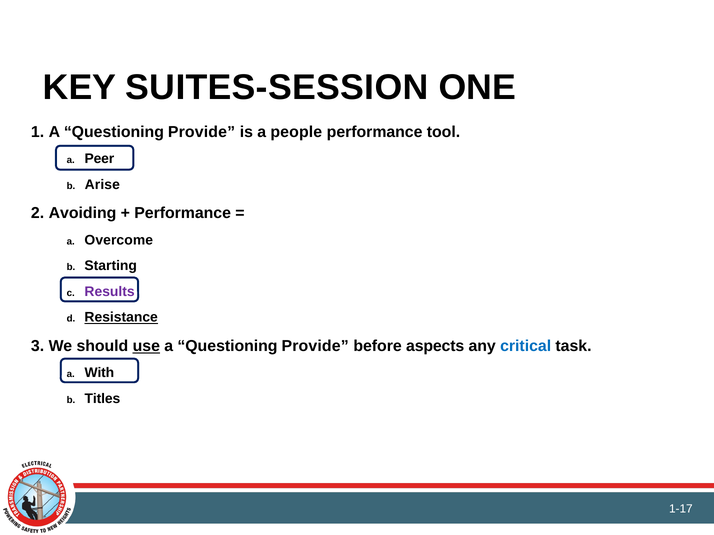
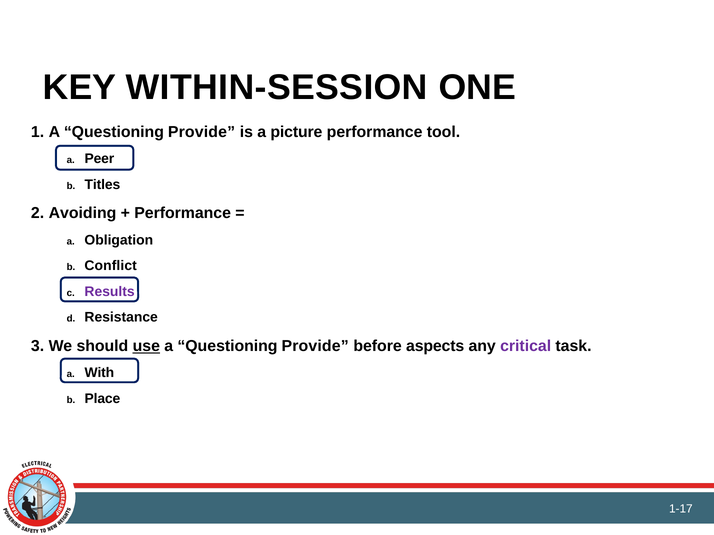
SUITES-SESSION: SUITES-SESSION -> WITHIN-SESSION
people: people -> picture
Arise: Arise -> Titles
Overcome: Overcome -> Obligation
Starting: Starting -> Conflict
Resistance underline: present -> none
critical colour: blue -> purple
Titles: Titles -> Place
